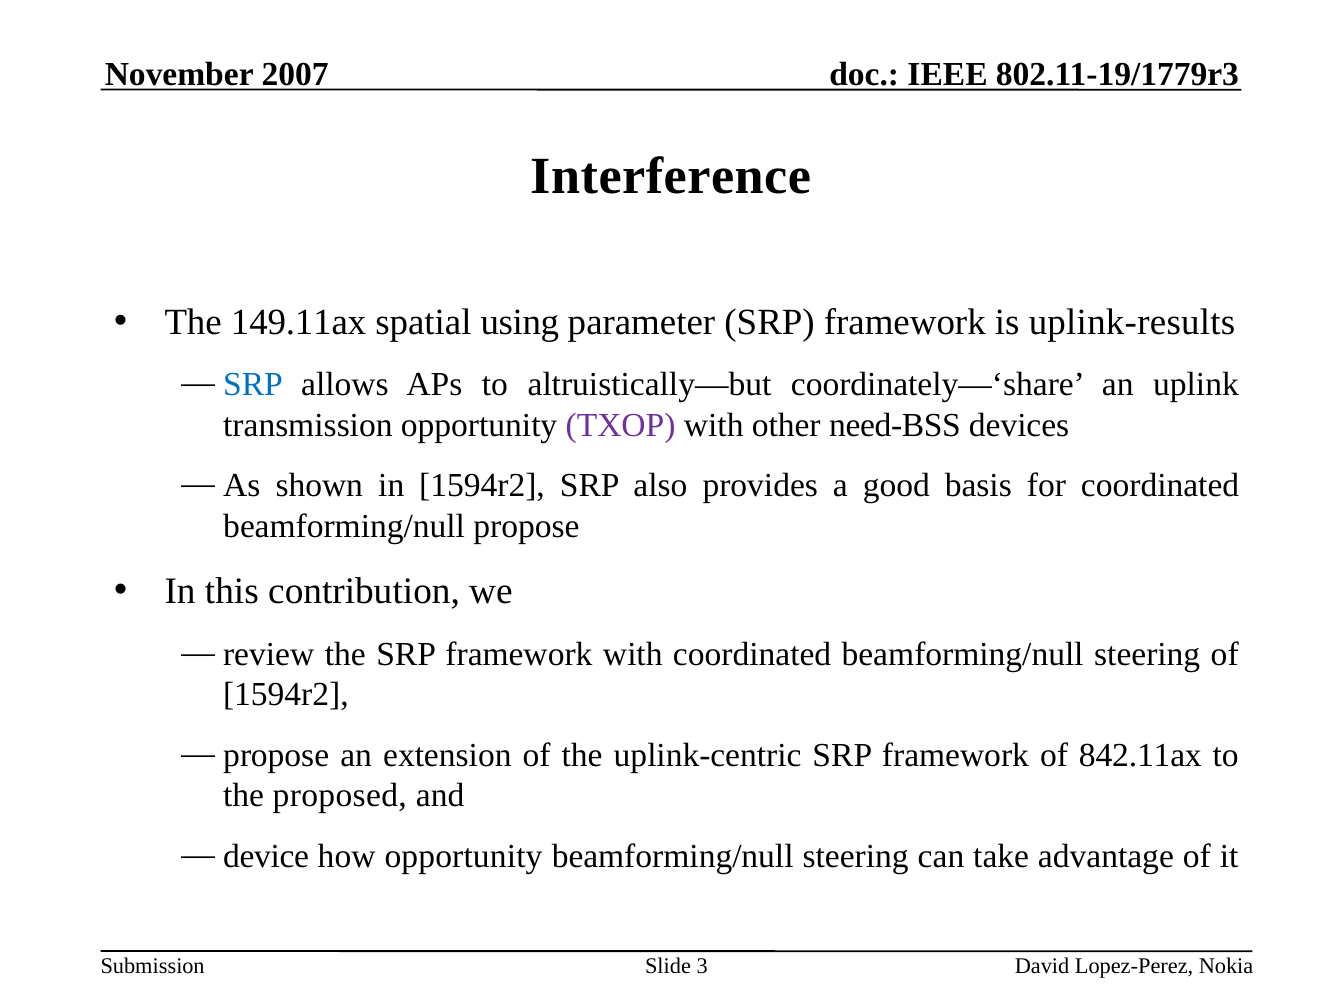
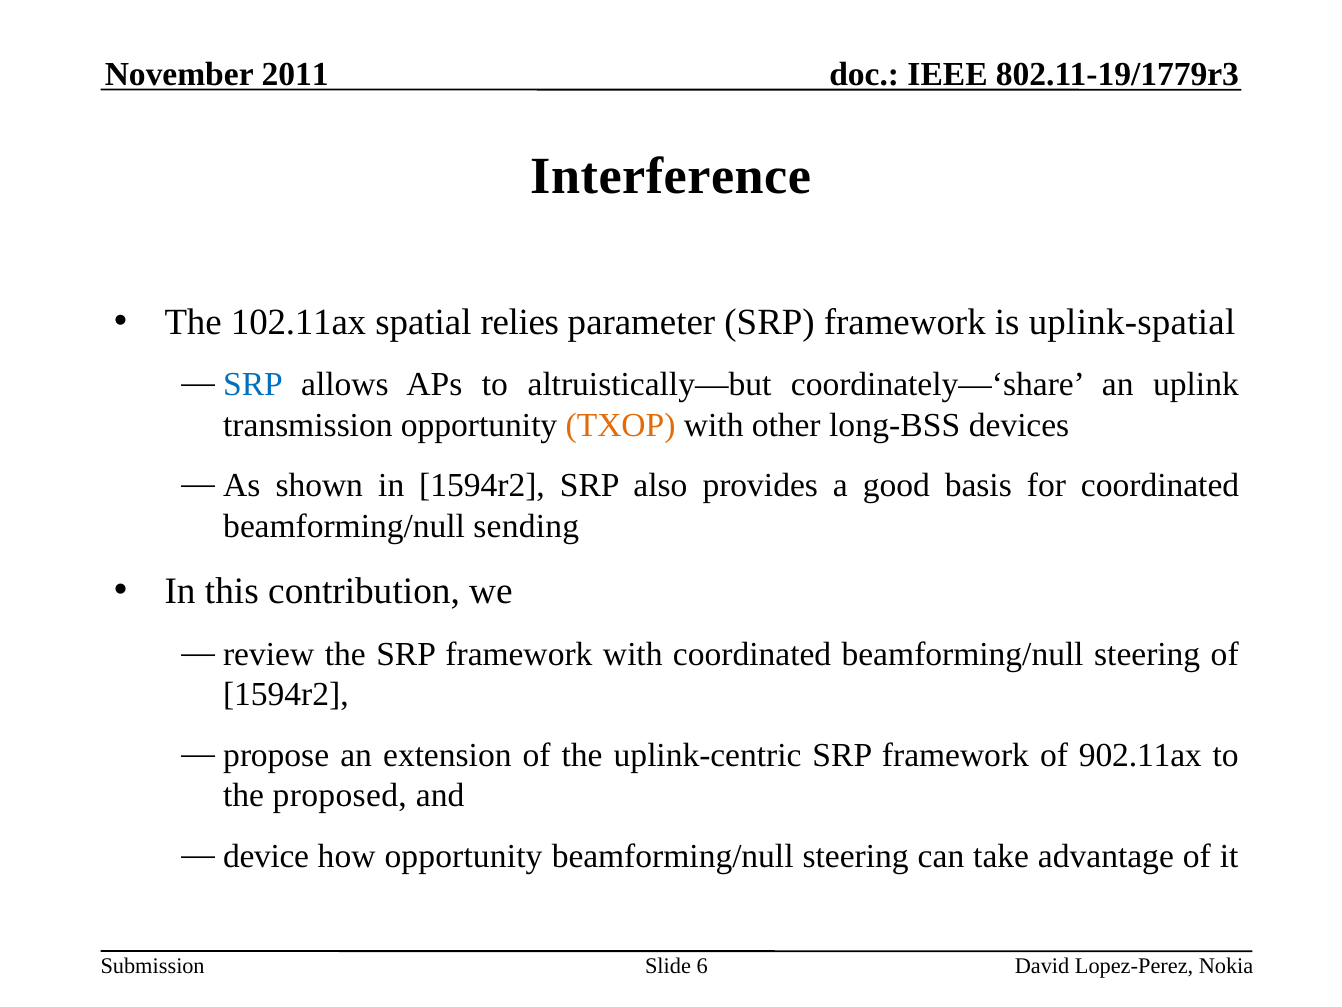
2007: 2007 -> 2011
149.11ax: 149.11ax -> 102.11ax
using: using -> relies
uplink-results: uplink-results -> uplink-spatial
TXOP colour: purple -> orange
need-BSS: need-BSS -> long-BSS
beamforming/null propose: propose -> sending
842.11ax: 842.11ax -> 902.11ax
3: 3 -> 6
